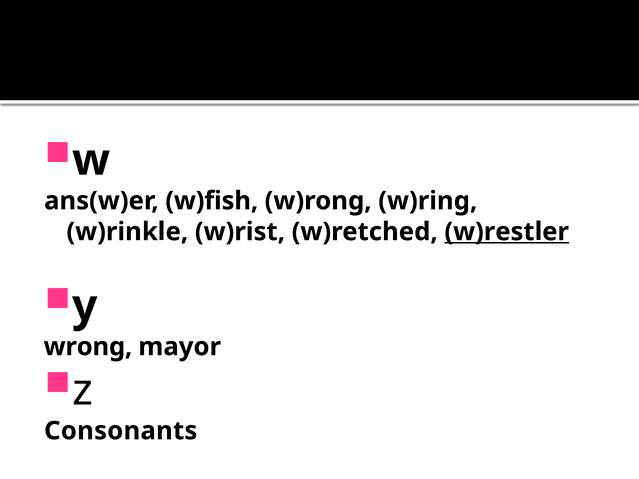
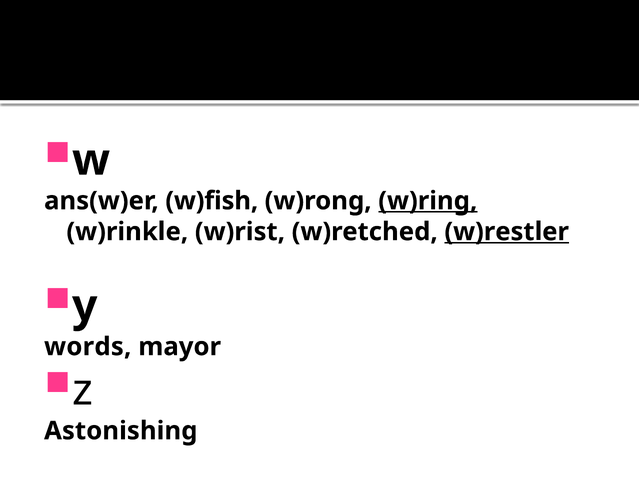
w)ring underline: none -> present
wrong: wrong -> words
Consonants: Consonants -> Astonishing
